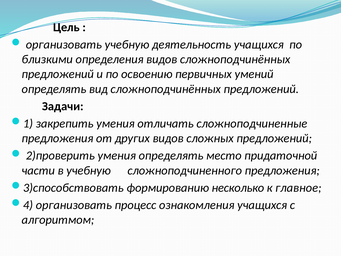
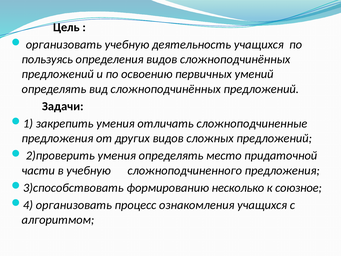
близкими: близкими -> пользуясь
главное: главное -> союзное
